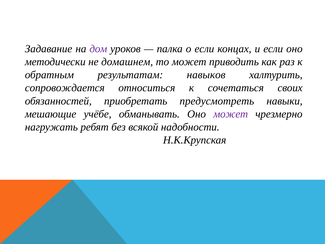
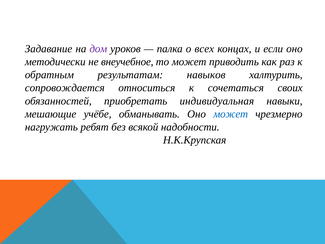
о если: если -> всех
домашнем: домашнем -> внеучебное
предусмотреть: предусмотреть -> индивидуальная
может at (231, 114) colour: purple -> blue
